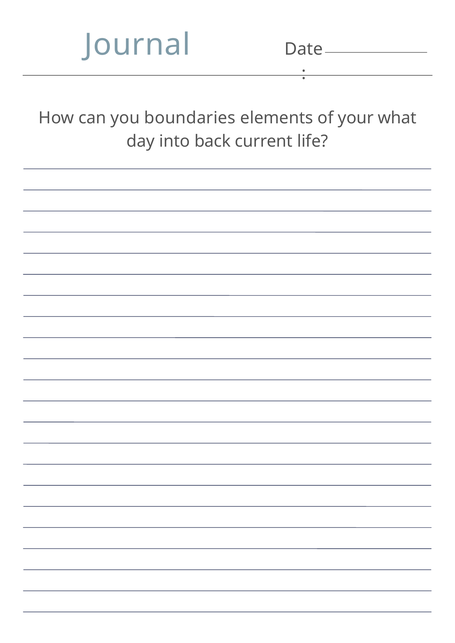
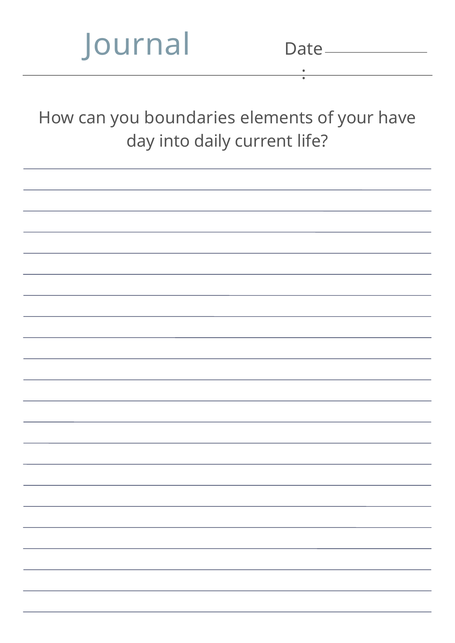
what: what -> have
back: back -> daily
